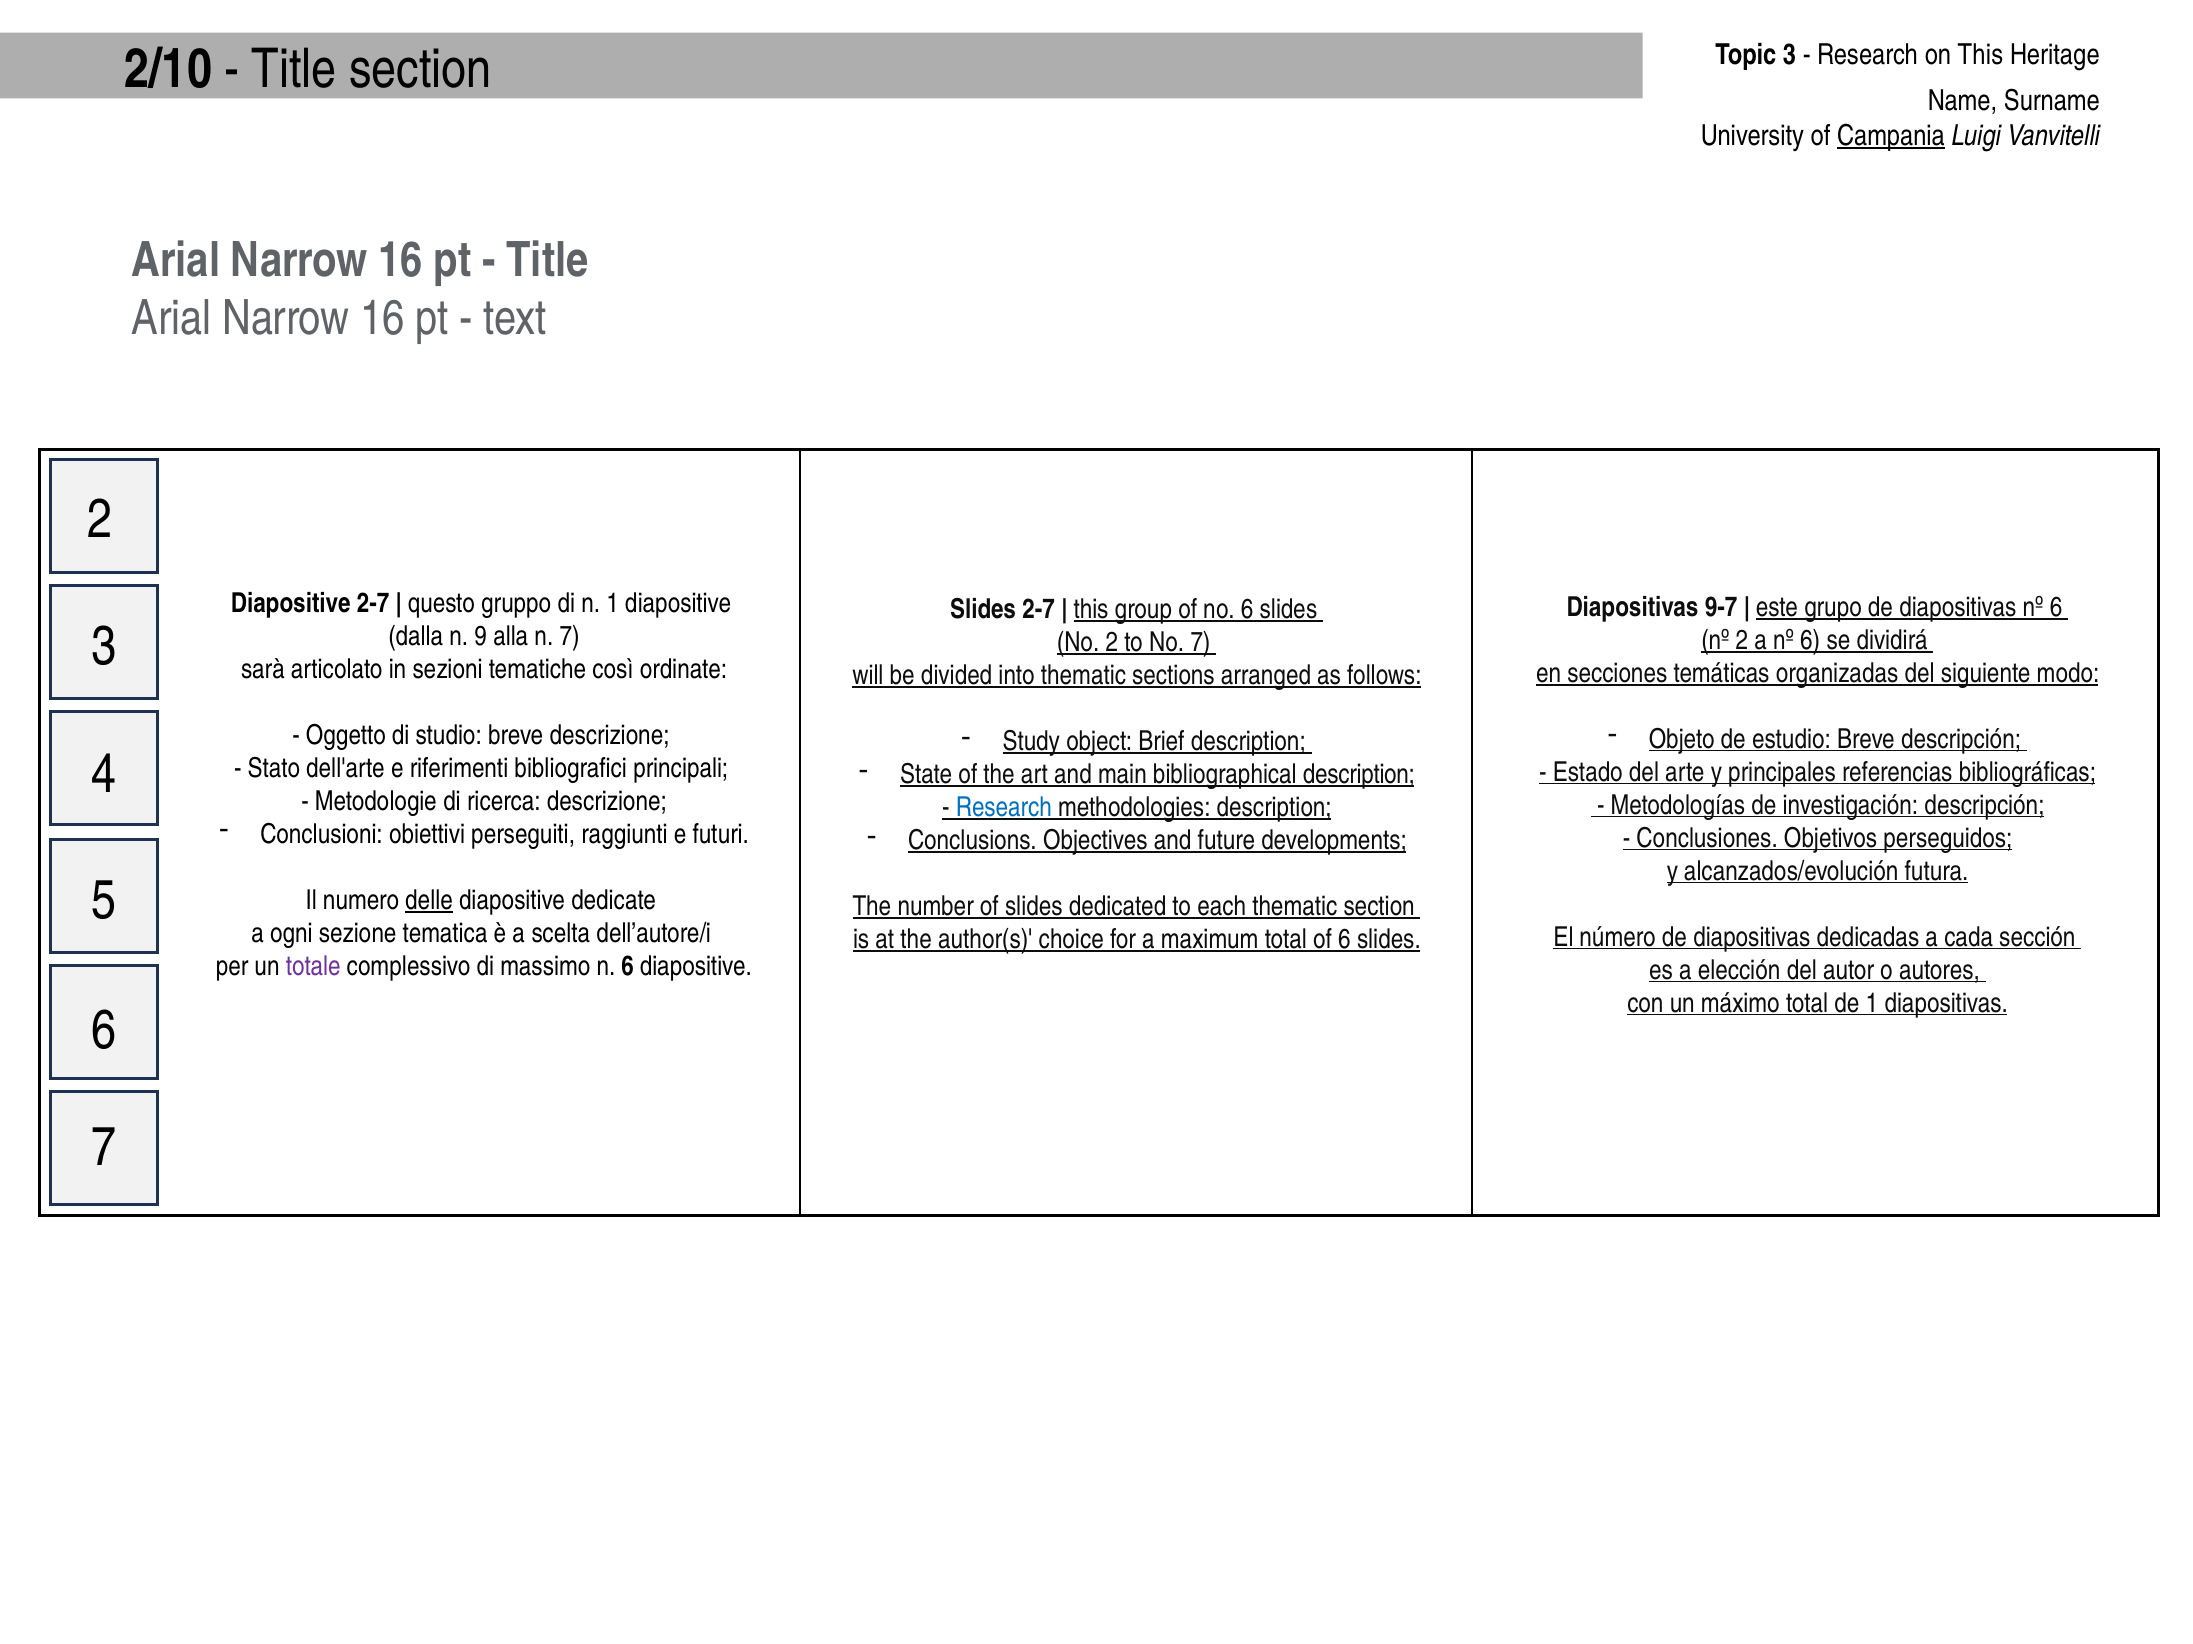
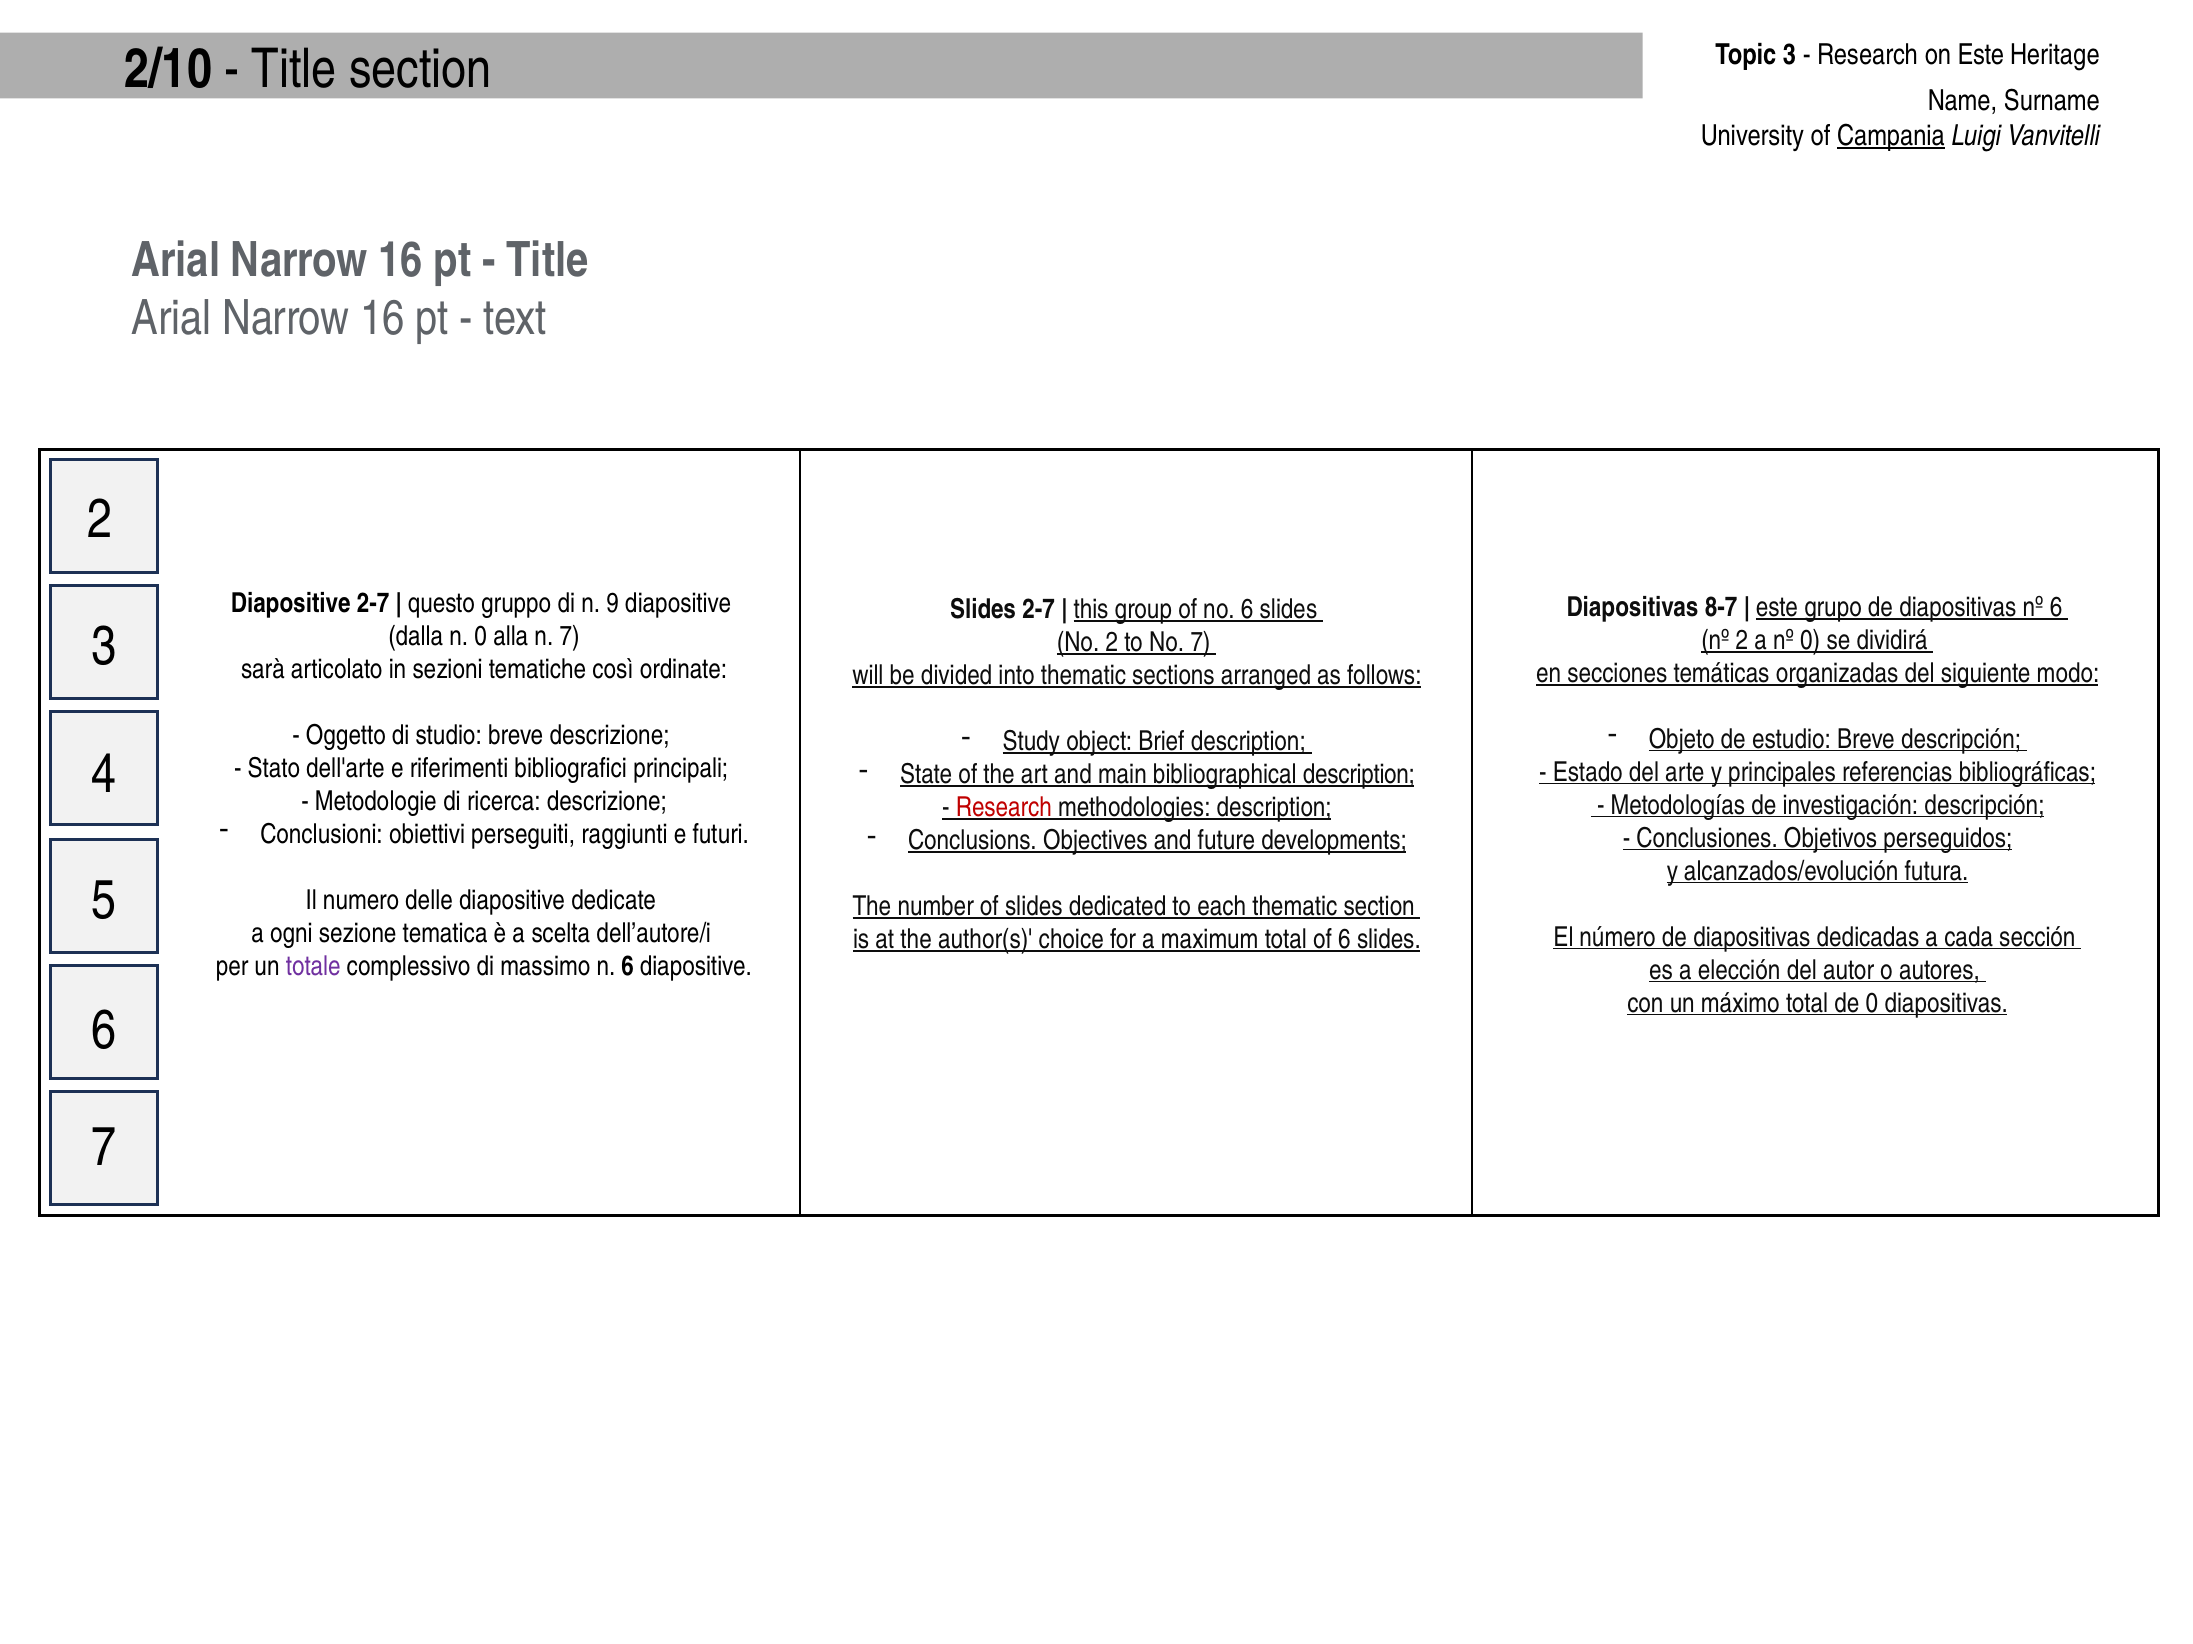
on This: This -> Este
n 1: 1 -> 9
9-7: 9-7 -> 8-7
n 9: 9 -> 0
a nº 6: 6 -> 0
Research at (1004, 808) colour: blue -> red
delle underline: present -> none
de 1: 1 -> 0
